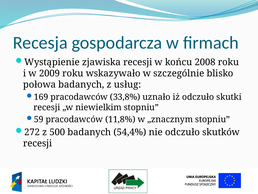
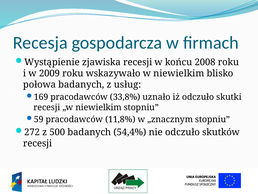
w szczególnie: szczególnie -> niewielkim
